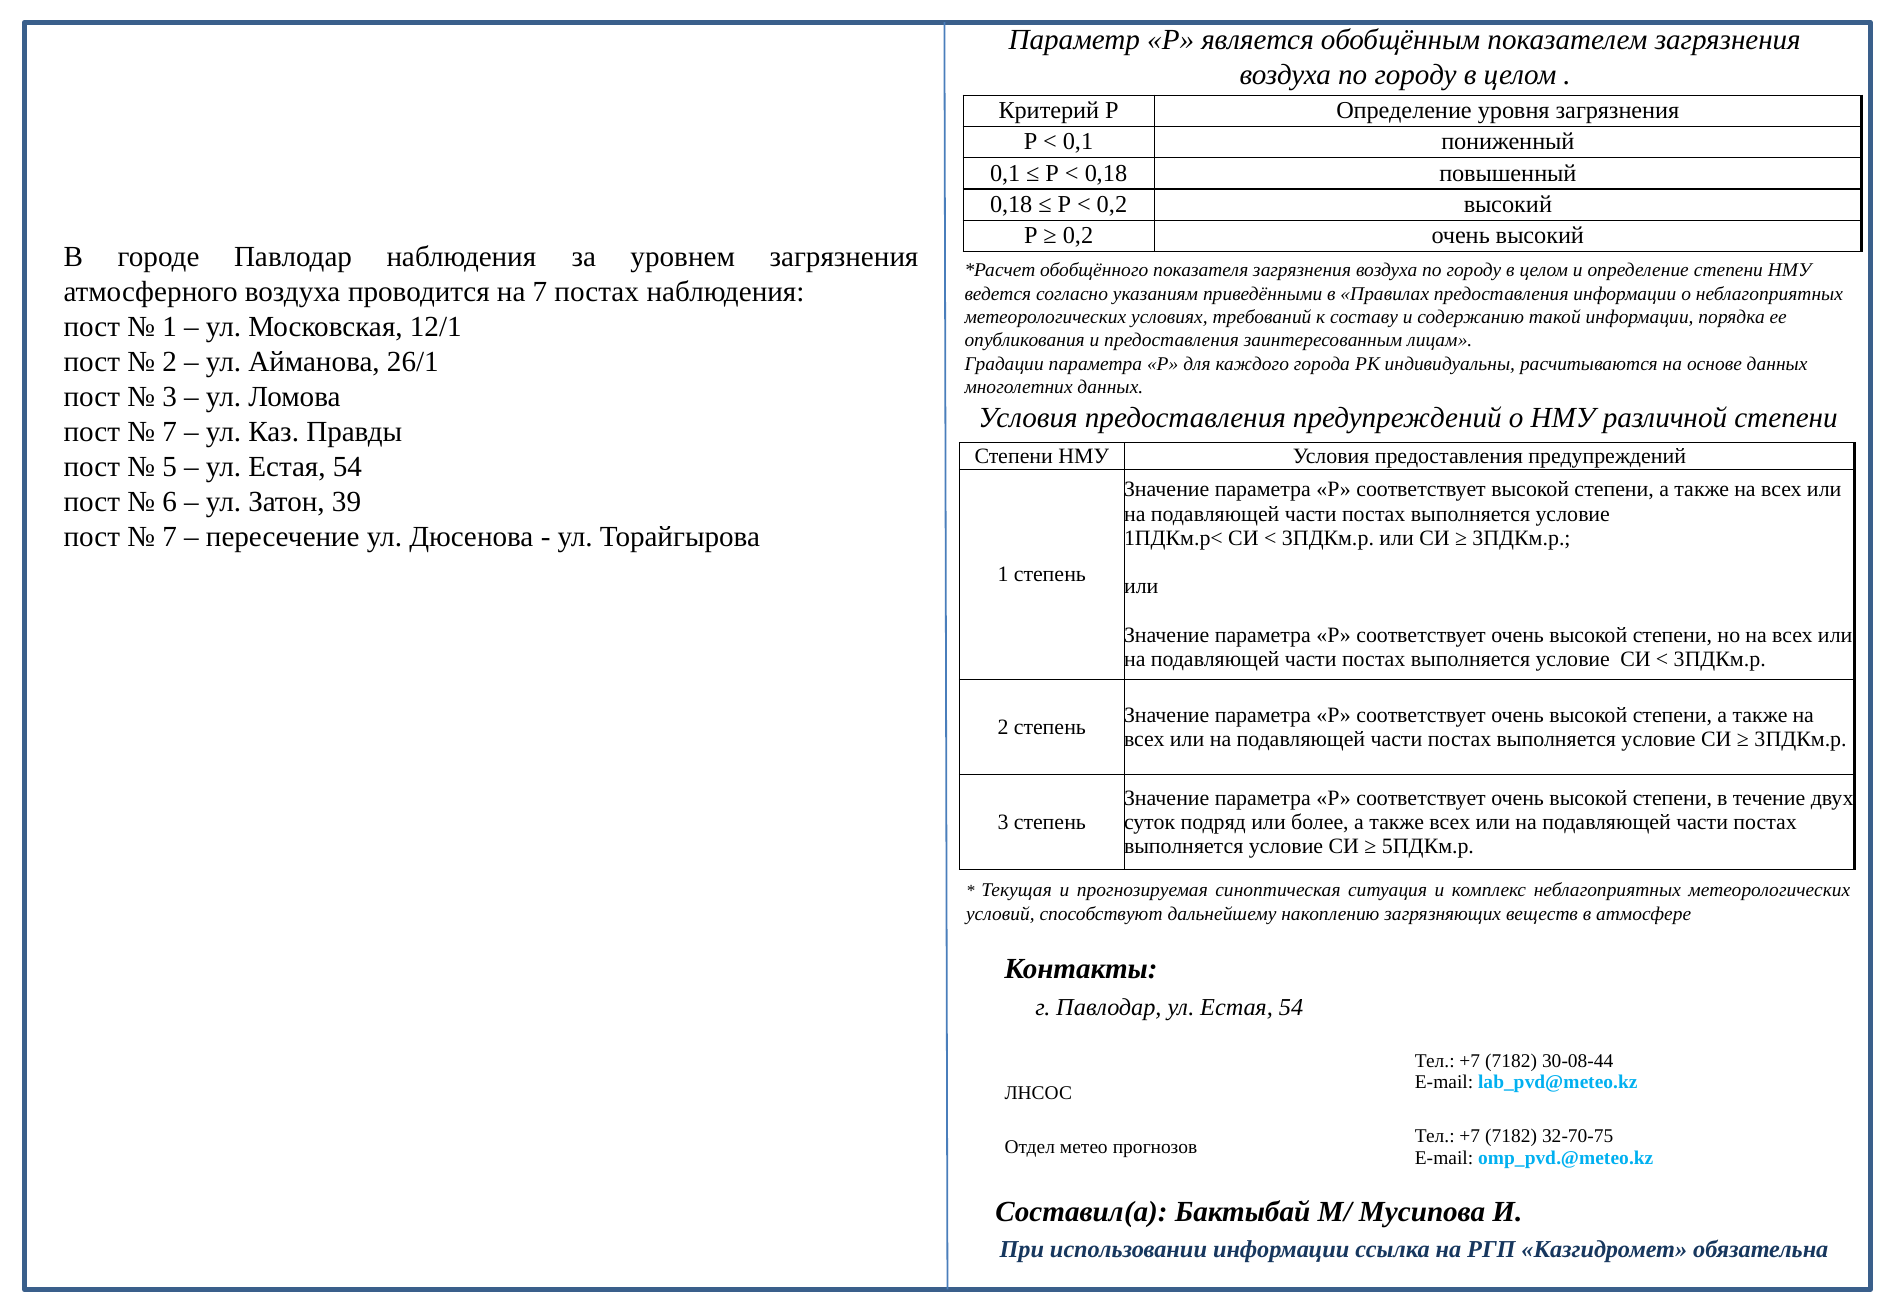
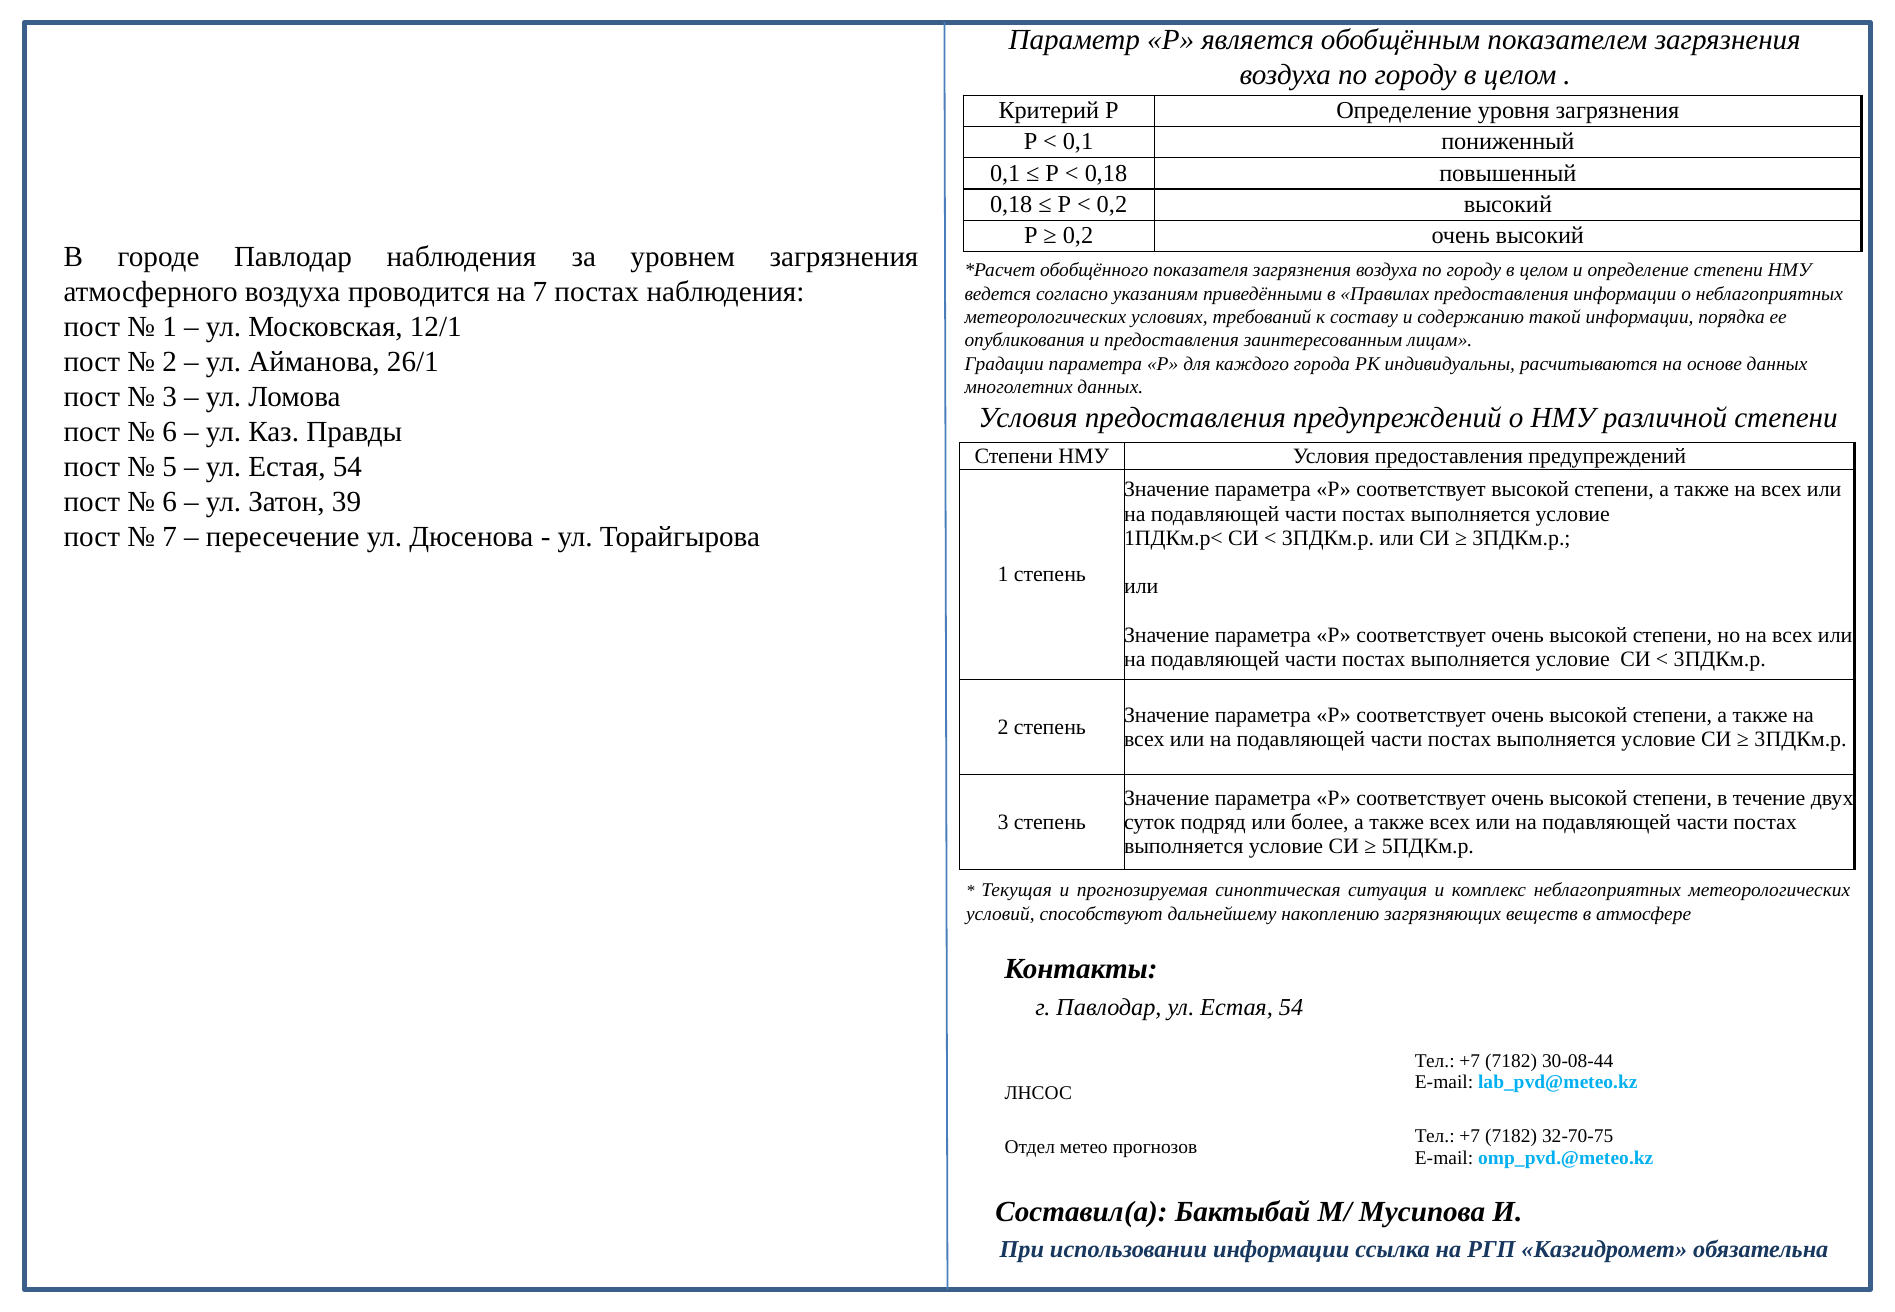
7 at (170, 432): 7 -> 6
